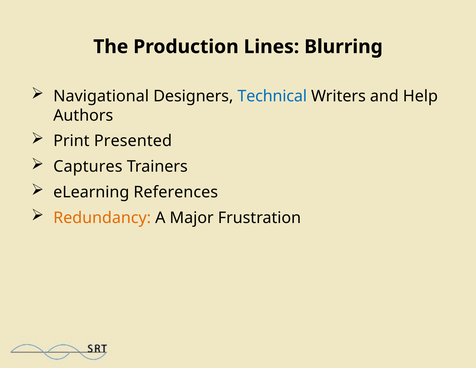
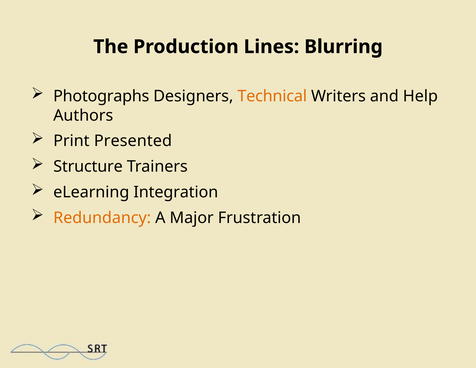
Navigational: Navigational -> Photographs
Technical colour: blue -> orange
Captures: Captures -> Structure
References: References -> Integration
